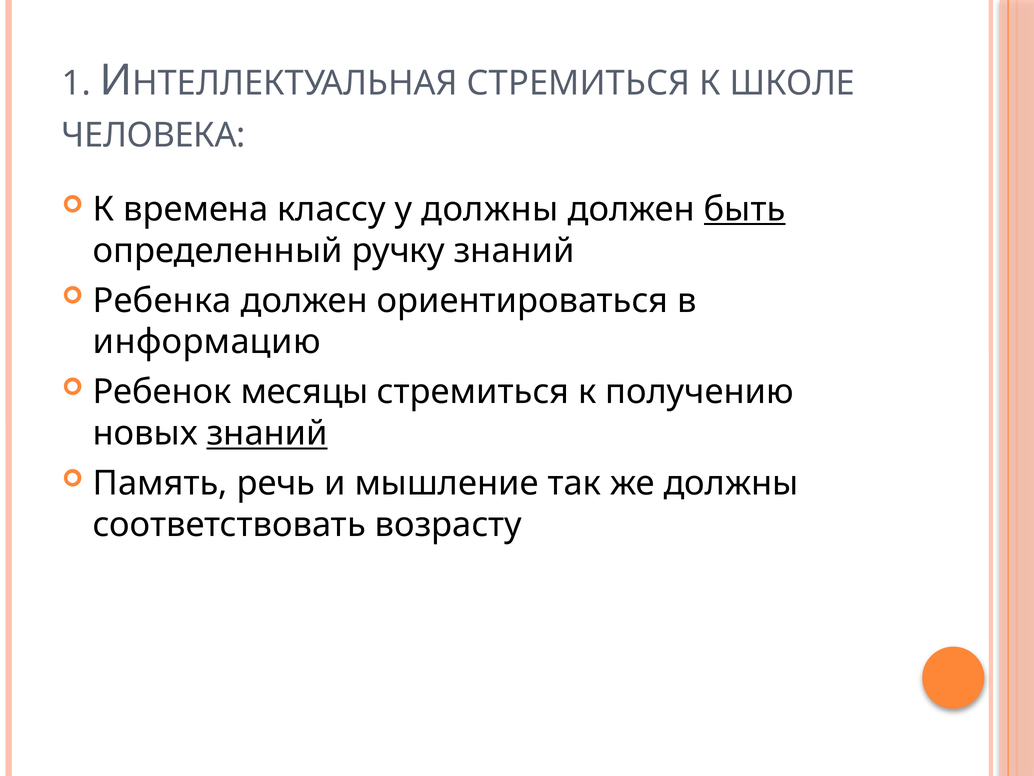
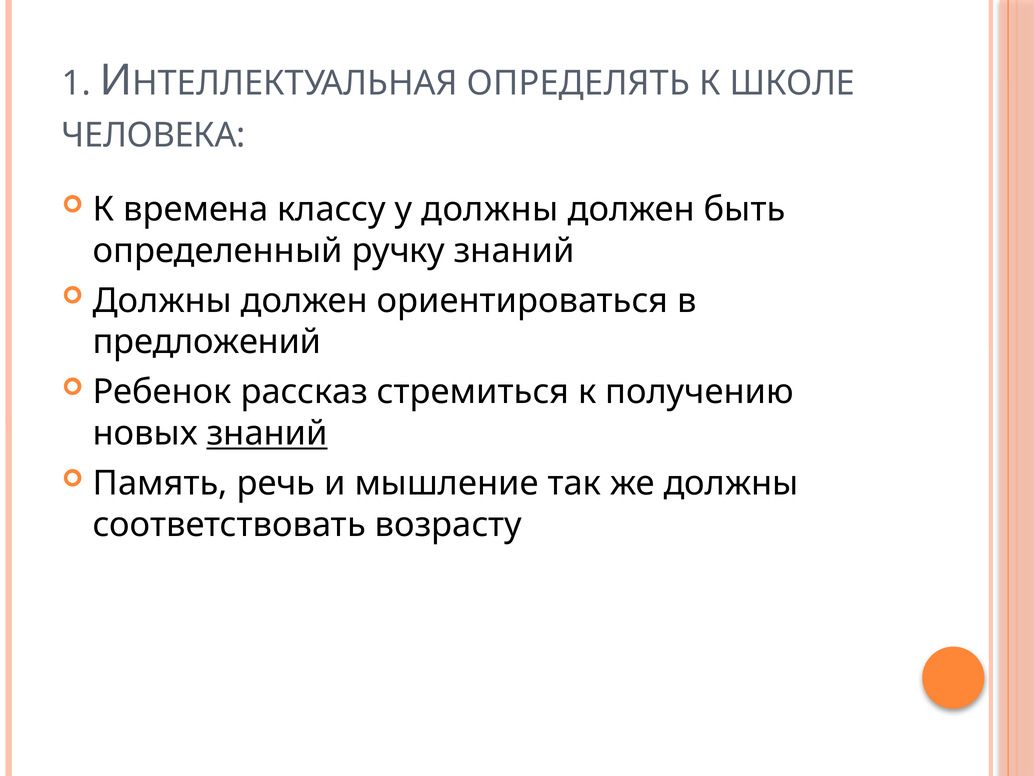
СТРЕМИТЬСЯ at (579, 83): СТРЕМИТЬСЯ -> ОПРЕДЕЛЯТЬ
быть underline: present -> none
Ребенка at (162, 300): Ребенка -> Должны
информацию: информацию -> предложений
месяцы: месяцы -> рассказ
